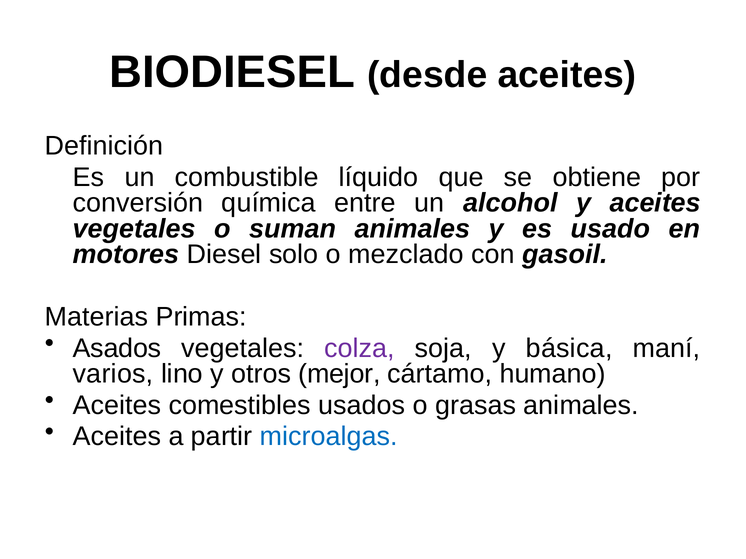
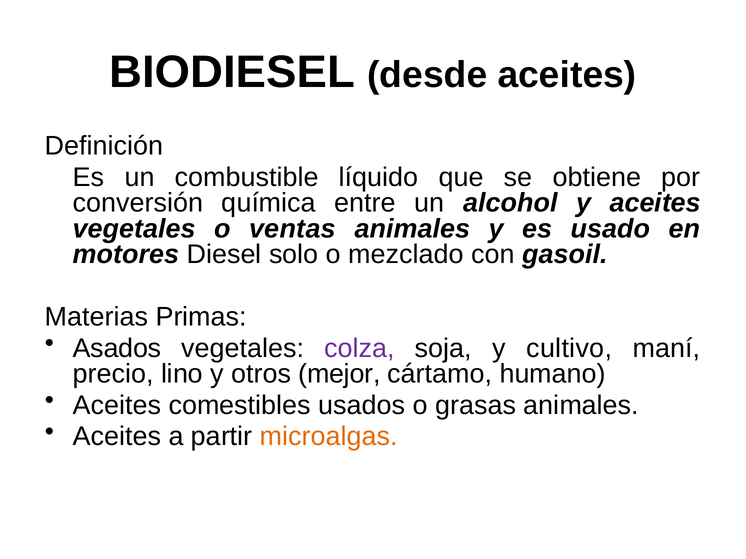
suman: suman -> ventas
básica: básica -> cultivo
varios: varios -> precio
microalgas colour: blue -> orange
